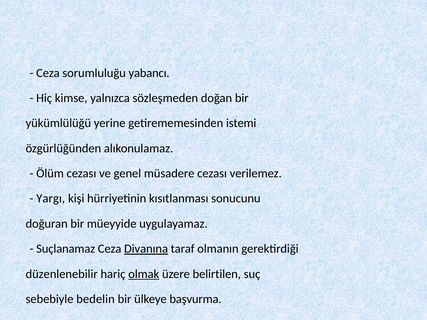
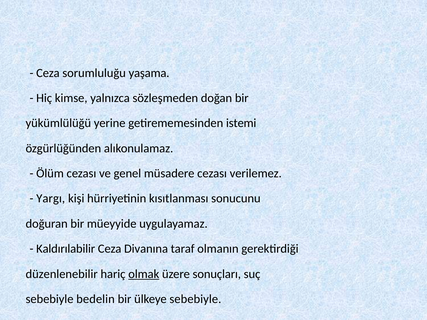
yabancı: yabancı -> yaşama
Suçlanamaz: Suçlanamaz -> Kaldırılabilir
Divanına underline: present -> none
belirtilen: belirtilen -> sonuçları
ülkeye başvurma: başvurma -> sebebiyle
